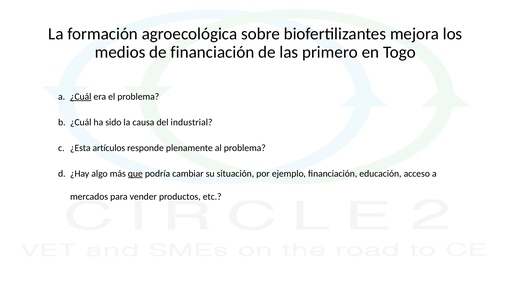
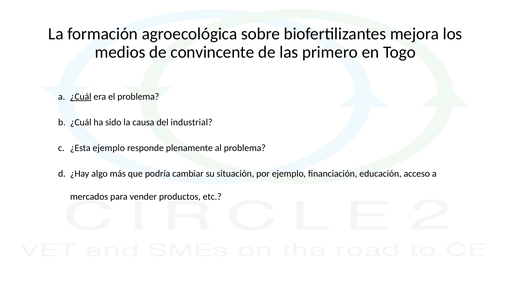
de financiación: financiación -> convincente
¿Esta artículos: artículos -> ejemplo
que underline: present -> none
